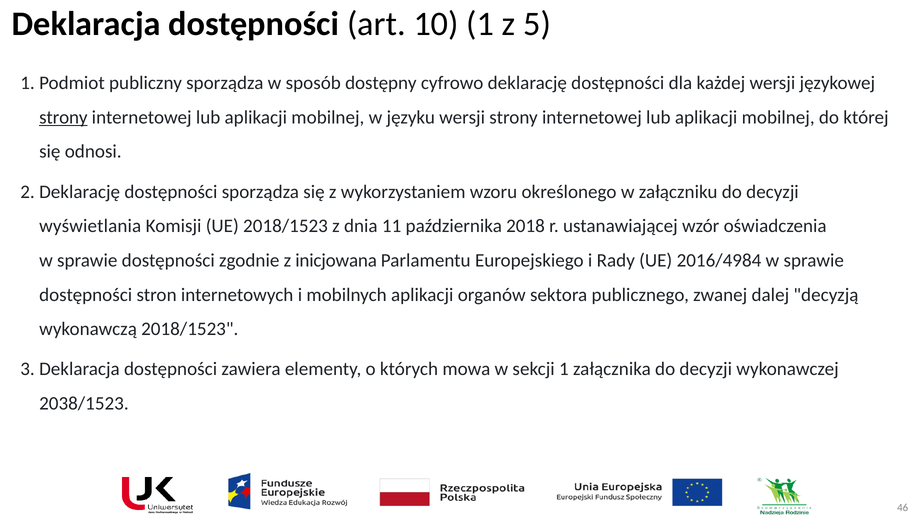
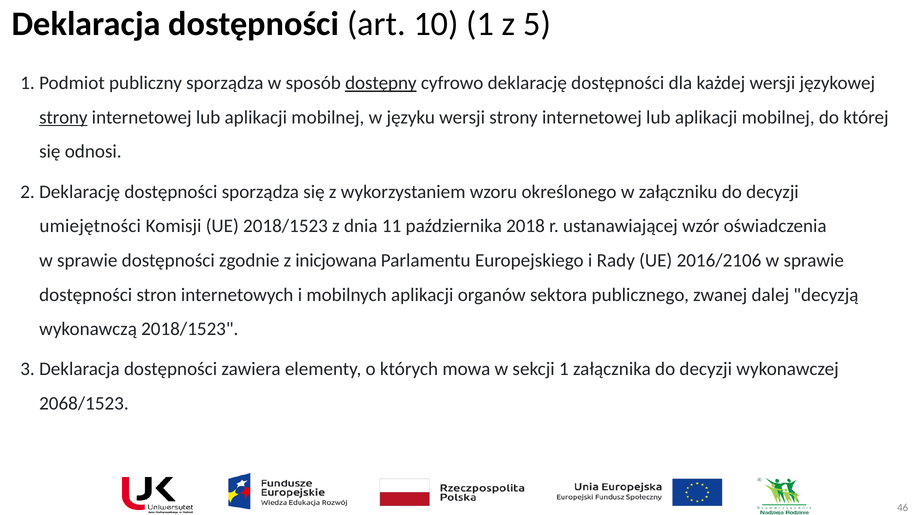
dostępny underline: none -> present
wyświetlania: wyświetlania -> umiejętności
2016/4984: 2016/4984 -> 2016/2106
2038/1523: 2038/1523 -> 2068/1523
